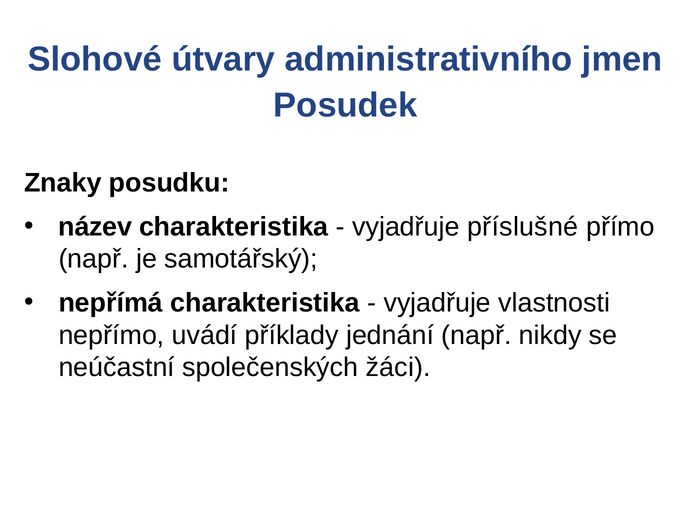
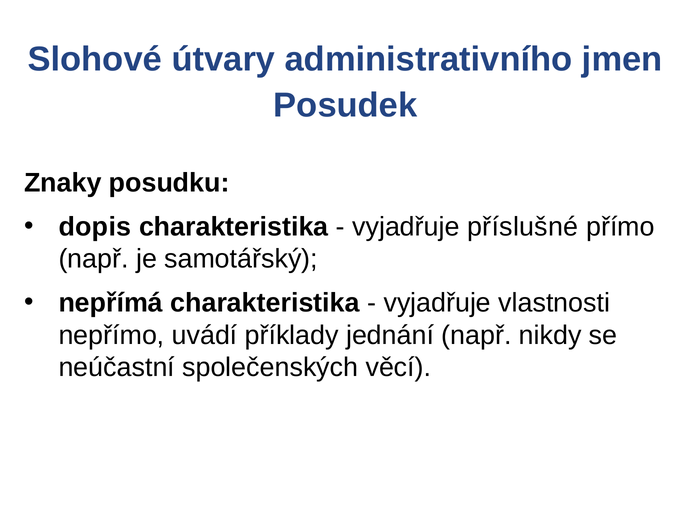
název: název -> dopis
žáci: žáci -> věcí
